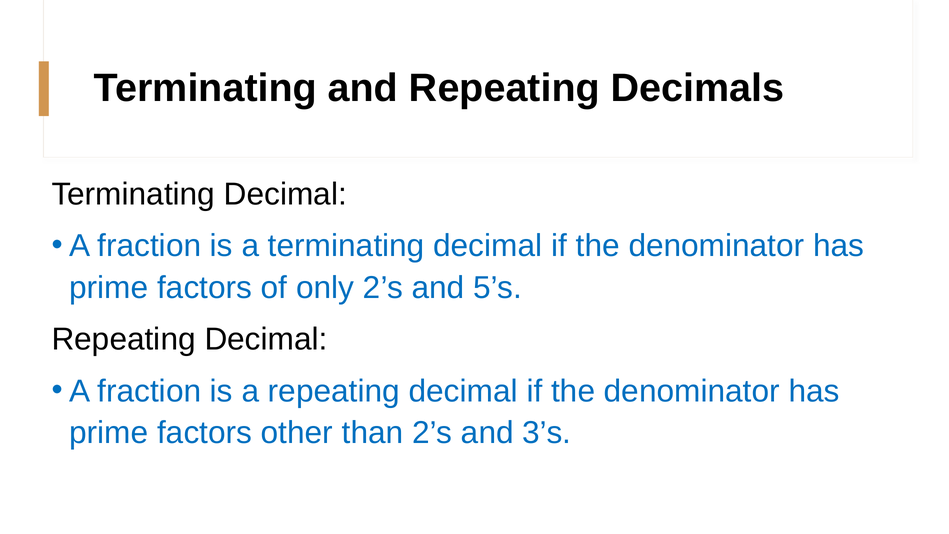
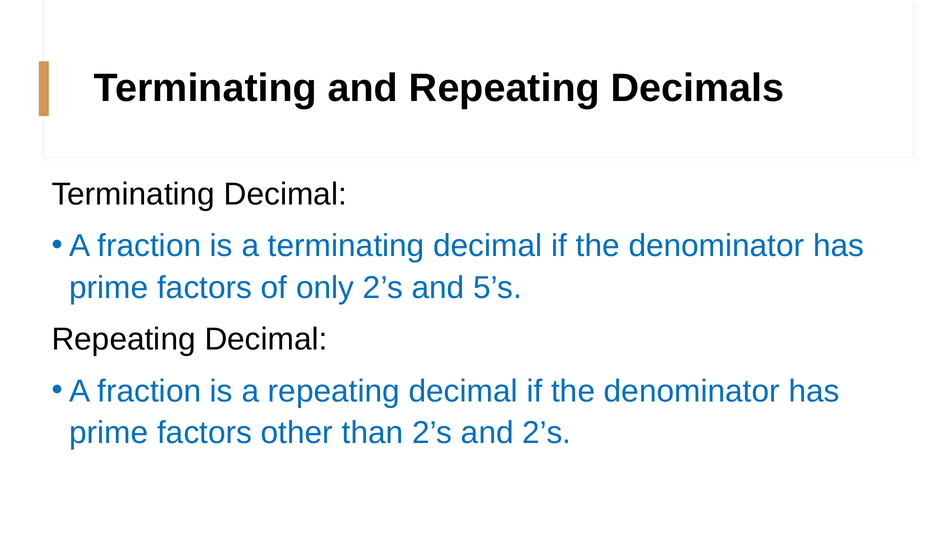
and 3’s: 3’s -> 2’s
